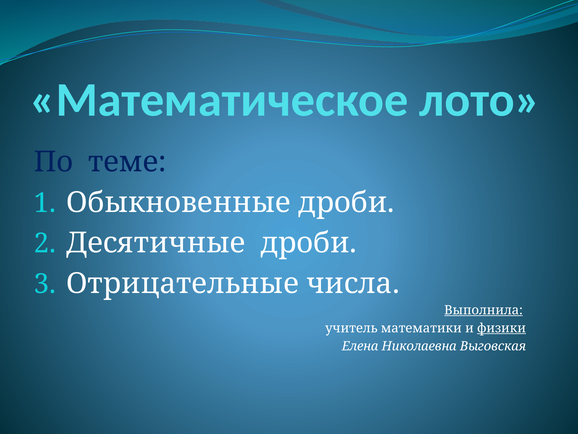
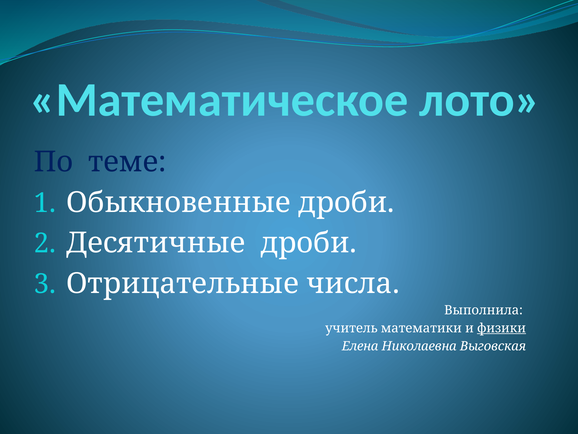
Выполнила underline: present -> none
